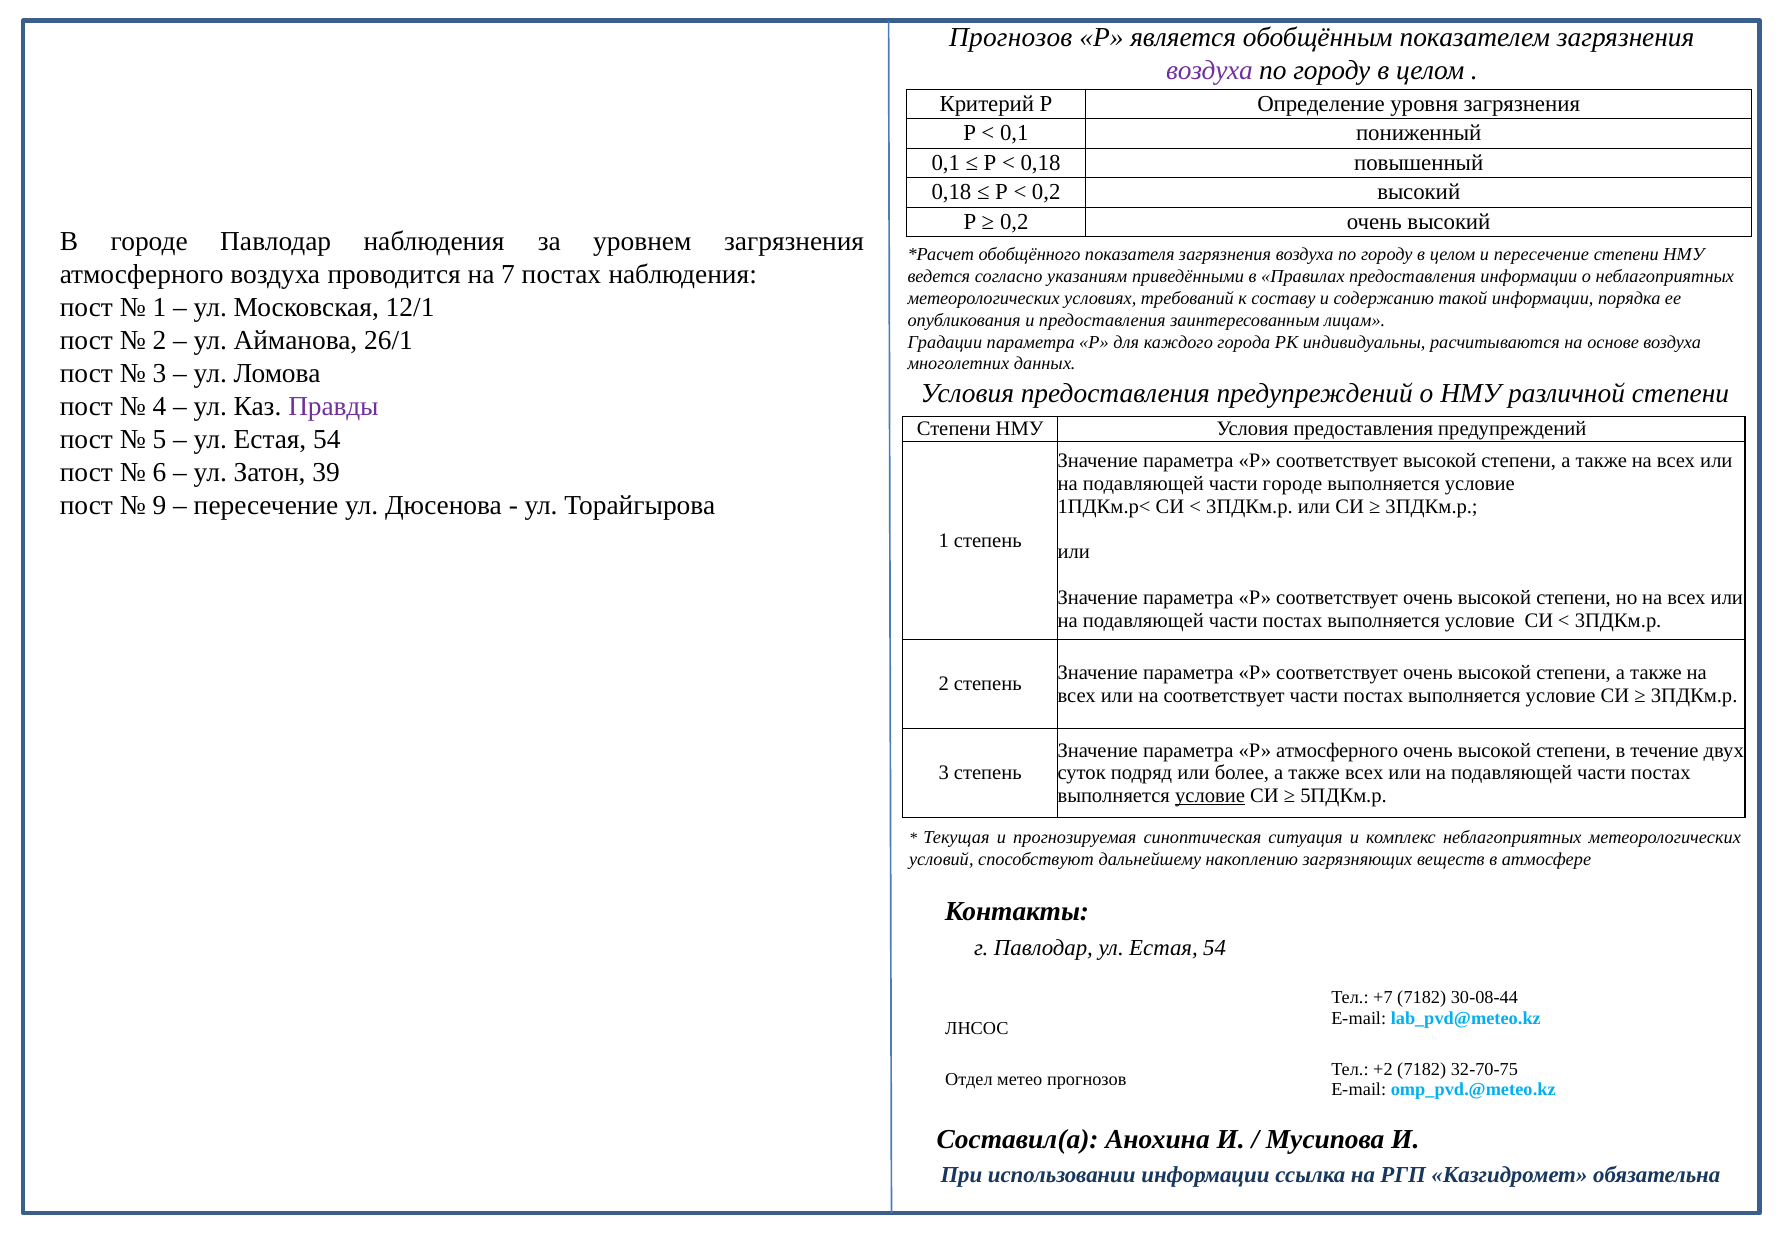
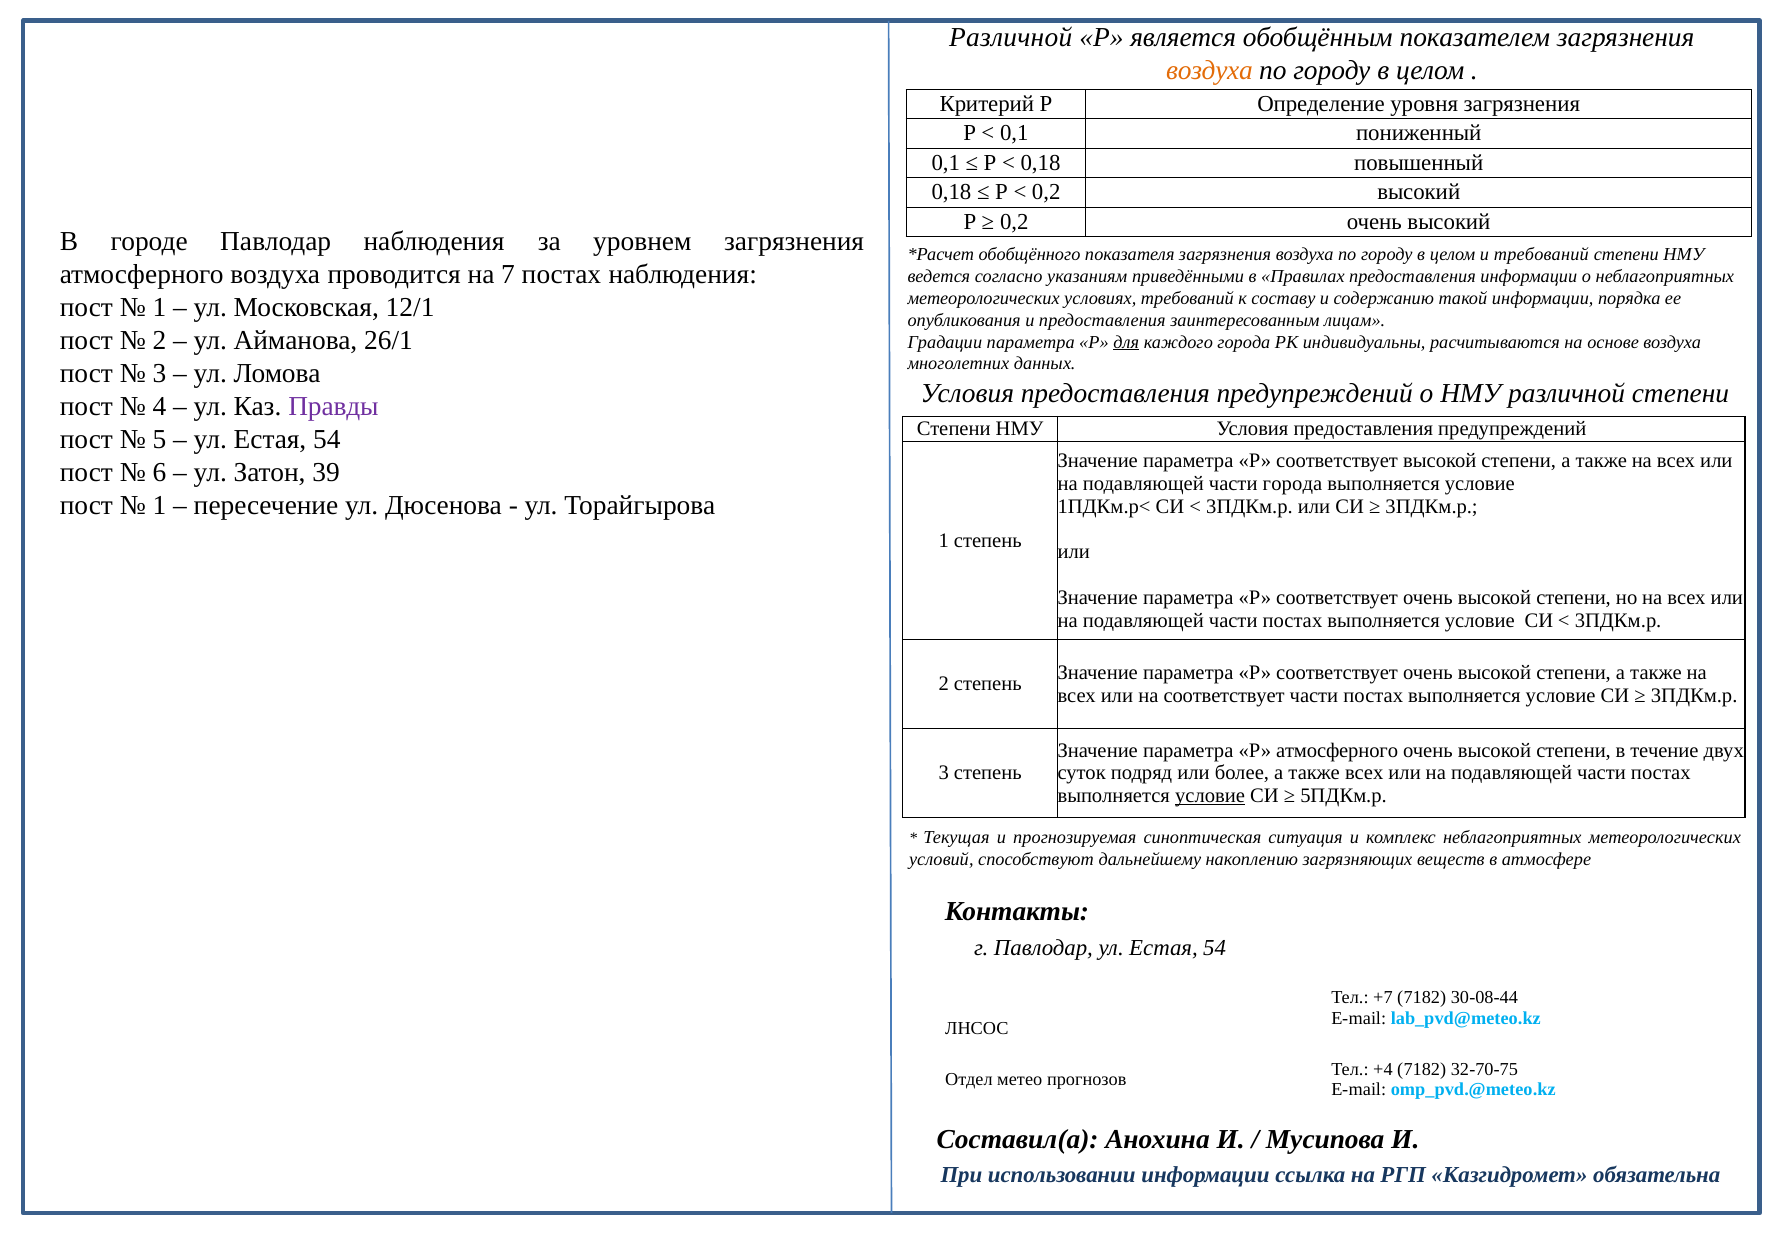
Прогнозов at (1011, 38): Прогнозов -> Различной
воздуха at (1209, 70) colour: purple -> orange
и пересечение: пересечение -> требований
для underline: none -> present
части городе: городе -> города
9 at (160, 505): 9 -> 1
+2: +2 -> +4
